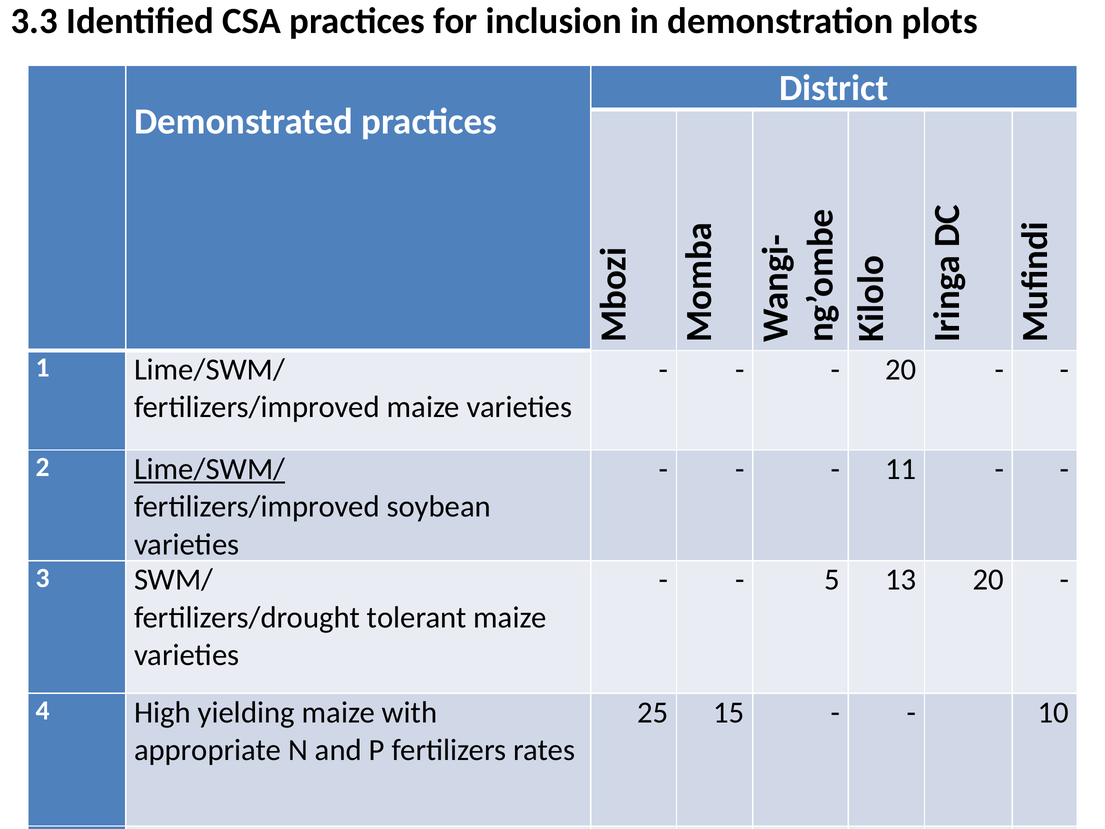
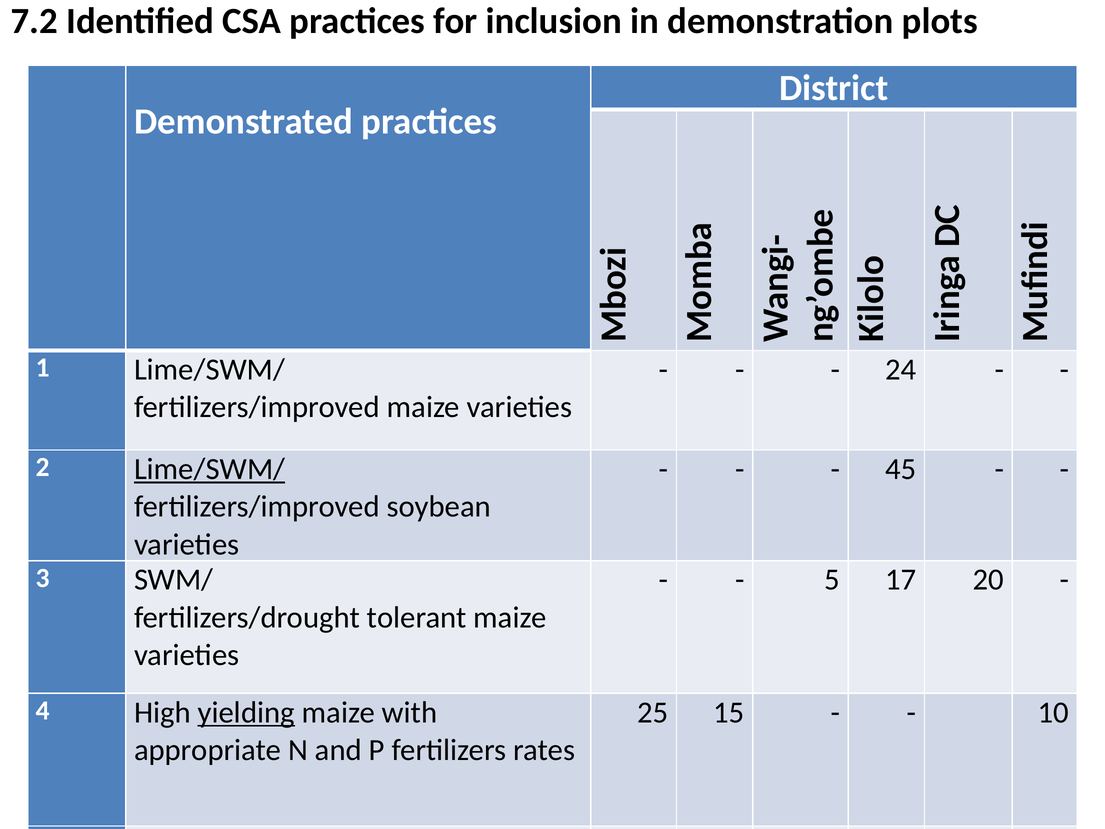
3.3: 3.3 -> 7.2
20 at (901, 370): 20 -> 24
11: 11 -> 45
13: 13 -> 17
yielding at (246, 712) underline: none -> present
